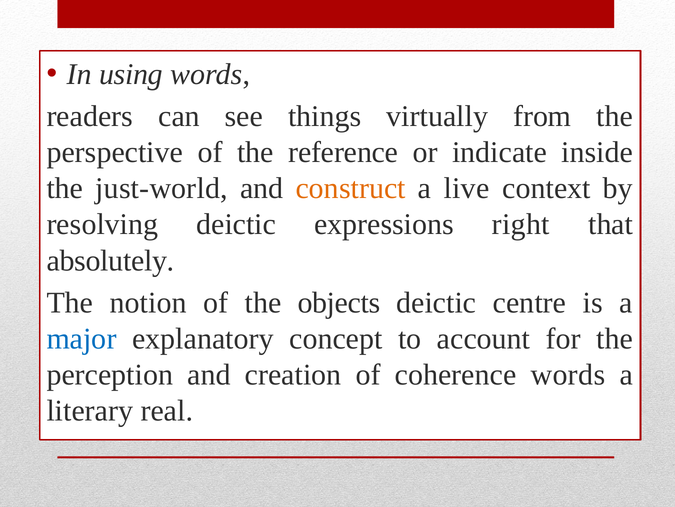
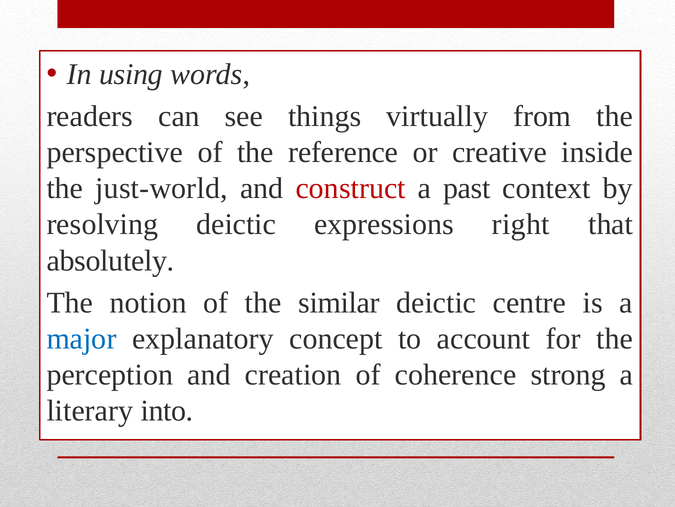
indicate: indicate -> creative
construct colour: orange -> red
live: live -> past
objects: objects -> similar
coherence words: words -> strong
real: real -> into
